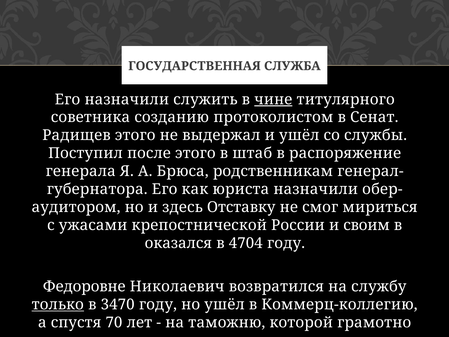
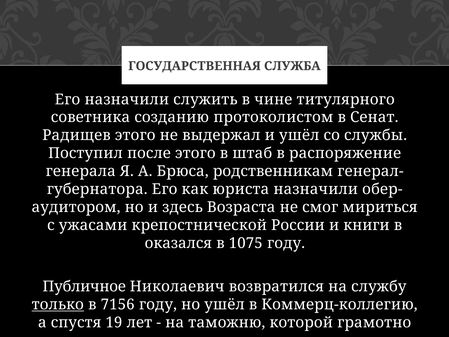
чине underline: present -> none
Отставку: Отставку -> Возраста
своим: своим -> книги
4704: 4704 -> 1075
Федоровне: Федоровне -> Публичное
3470: 3470 -> 7156
70: 70 -> 19
